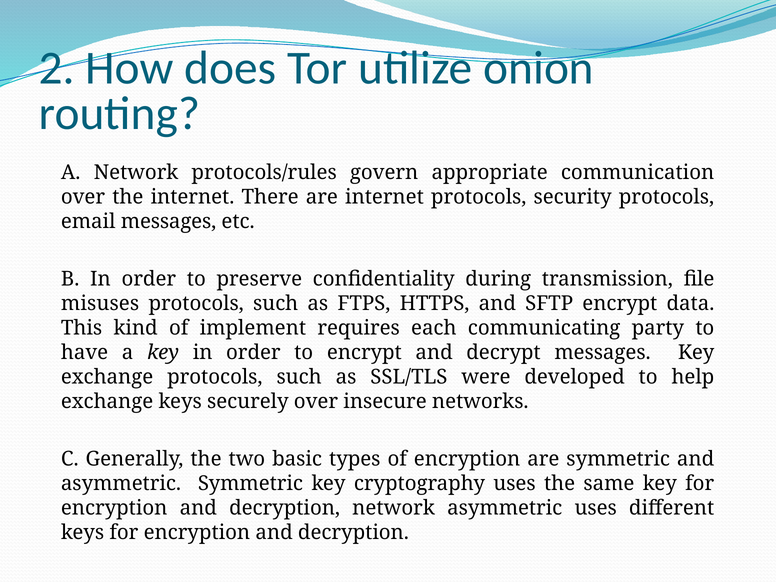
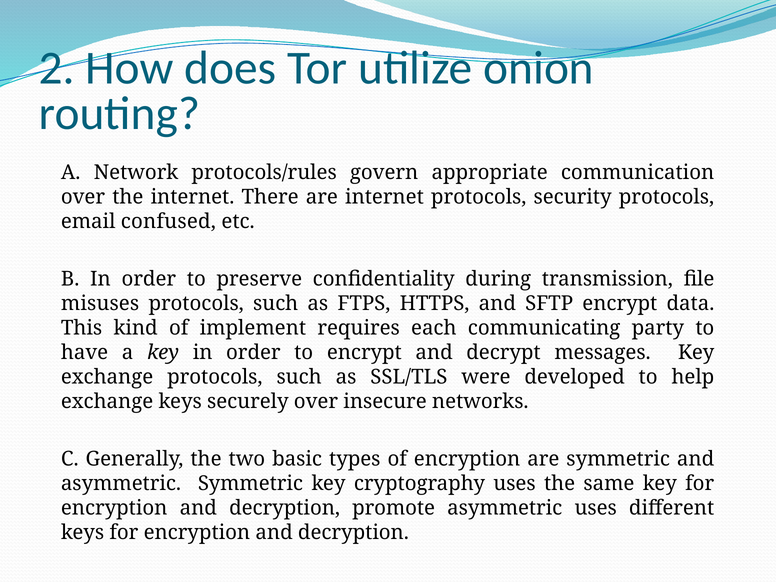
email messages: messages -> confused
decryption network: network -> promote
